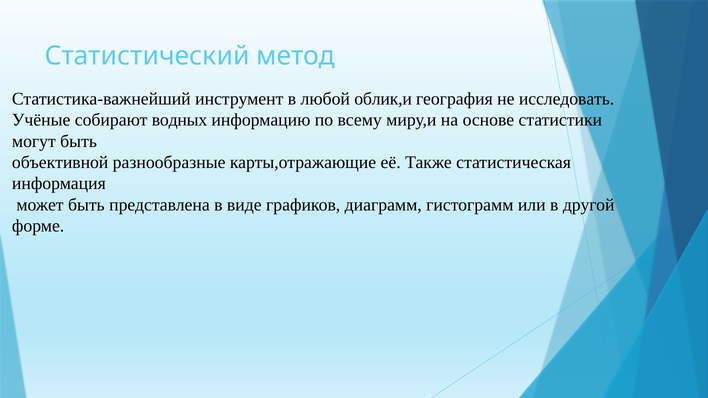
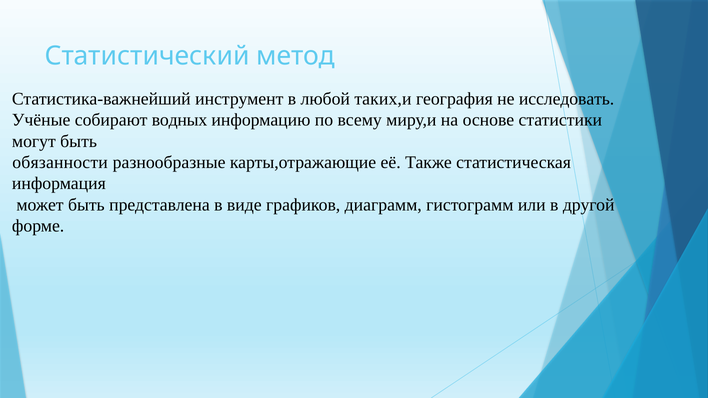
облик,и: облик,и -> таких,и
объективной: объективной -> обязанности
